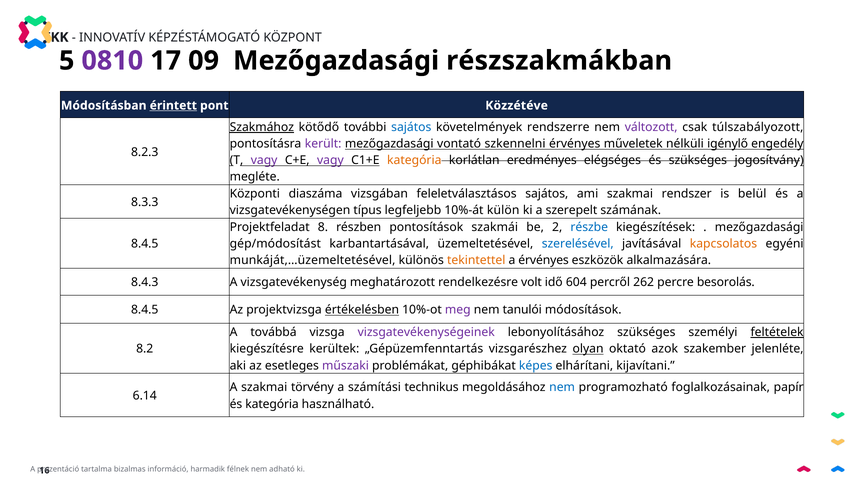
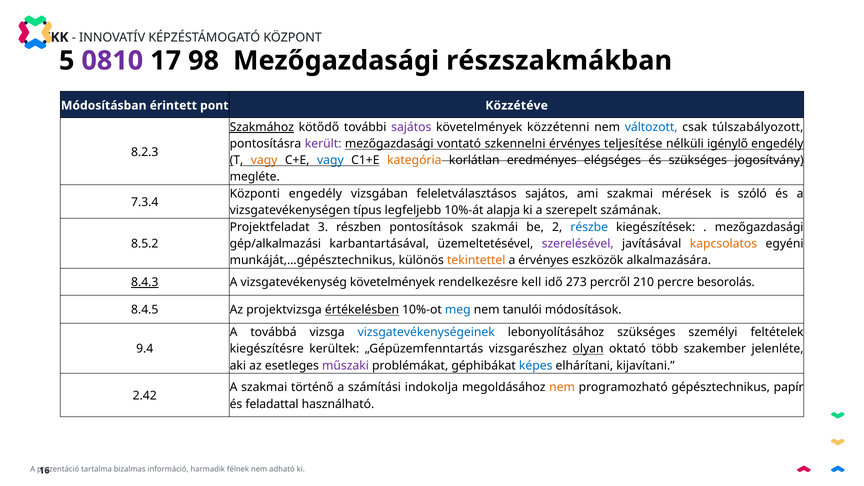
09: 09 -> 98
érintett underline: present -> none
sajátos at (411, 127) colour: blue -> purple
rendszerre: rendszerre -> közzétenni
változott colour: purple -> blue
műveletek: műveletek -> teljesítése
vagy at (264, 160) colour: purple -> orange
vagy at (330, 160) colour: purple -> blue
Központi diaszáma: diaszáma -> engedély
rendszer: rendszer -> mérések
belül: belül -> szóló
8.3.3: 8.3.3 -> 7.3.4
külön: külön -> alapja
8: 8 -> 3
8.4.5 at (145, 244): 8.4.5 -> 8.5.2
gép/módosítást: gép/módosítást -> gép/alkalmazási
szerelésével colour: blue -> purple
munkáját,…üzemeltetésével: munkáját,…üzemeltetésével -> munkáját,…gépésztechnikus
8.4.3 underline: none -> present
vizsgatevékenység meghatározott: meghatározott -> követelmények
volt: volt -> kell
604: 604 -> 273
262: 262 -> 210
meg colour: purple -> blue
vizsgatevékenységeinek colour: purple -> blue
feltételek underline: present -> none
8.2: 8.2 -> 9.4
azok: azok -> több
törvény: törvény -> történő
technikus: technikus -> indokolja
nem at (562, 387) colour: blue -> orange
foglalkozásainak: foglalkozásainak -> gépésztechnikus
6.14: 6.14 -> 2.42
és kategória: kategória -> feladattal
